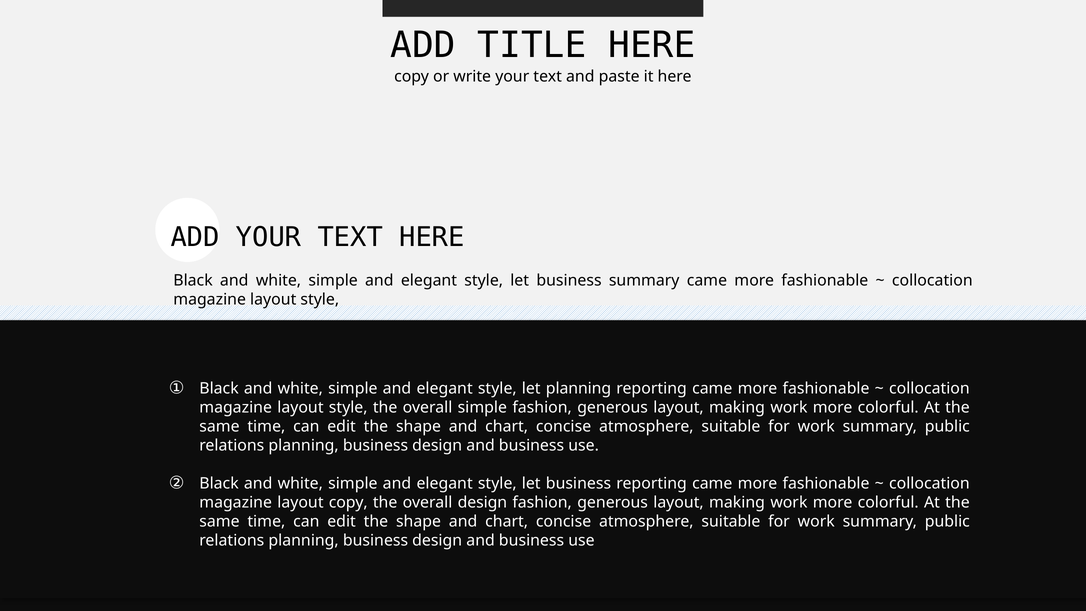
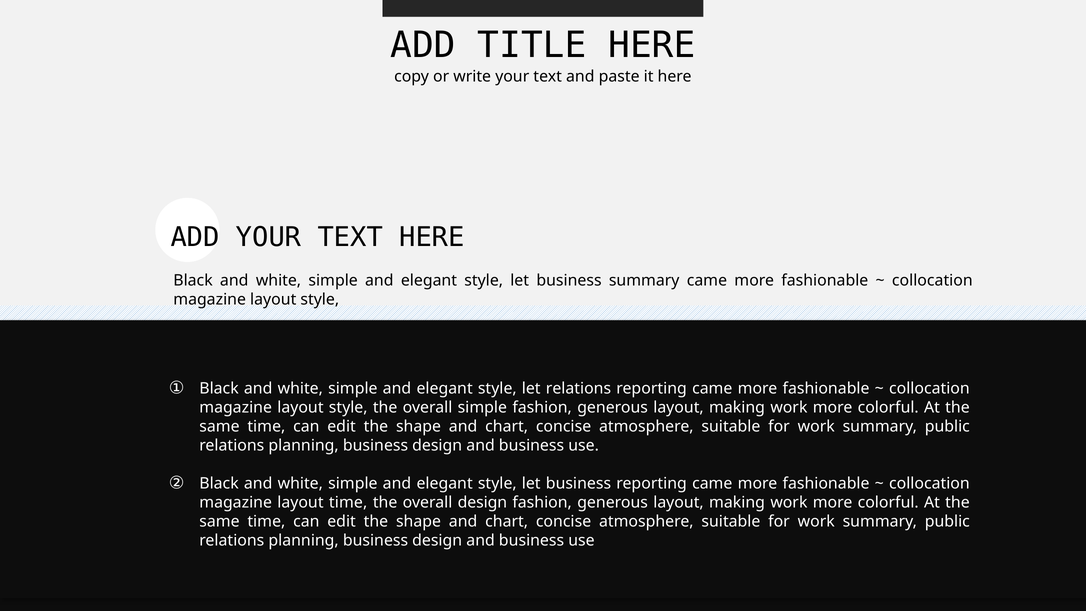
let planning: planning -> relations
layout copy: copy -> time
